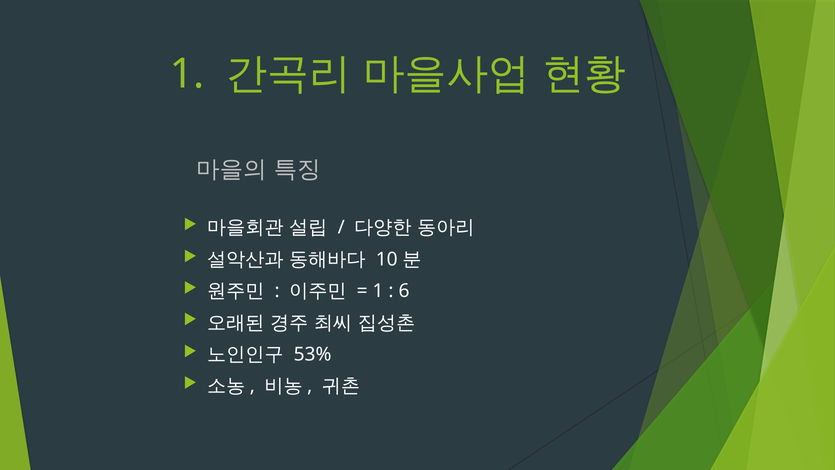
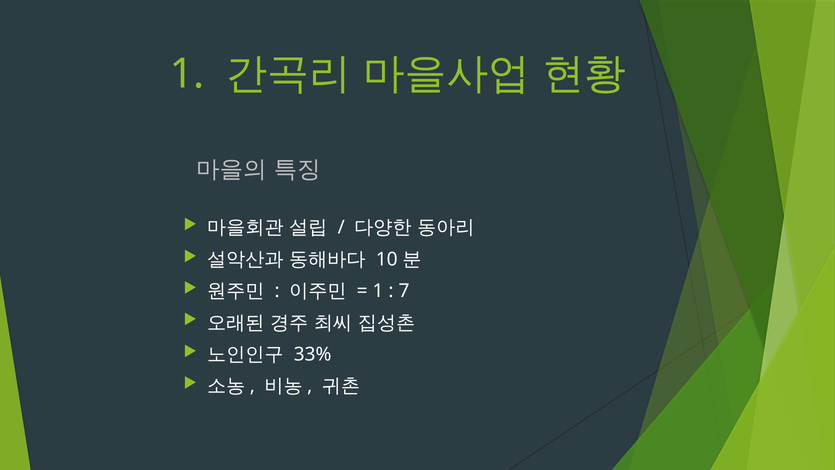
6: 6 -> 7
53%: 53% -> 33%
